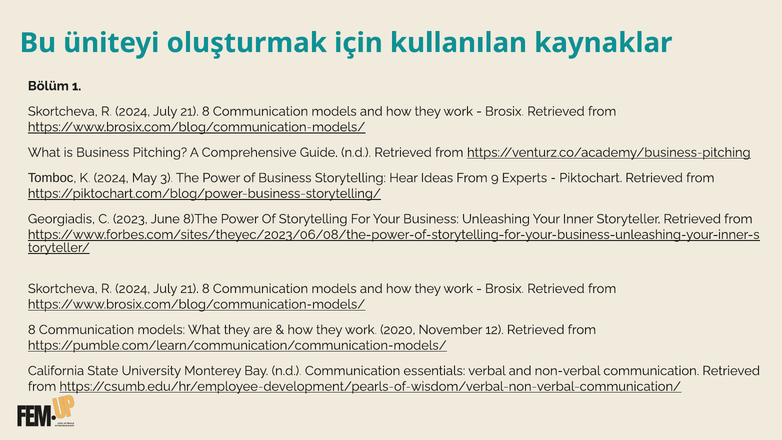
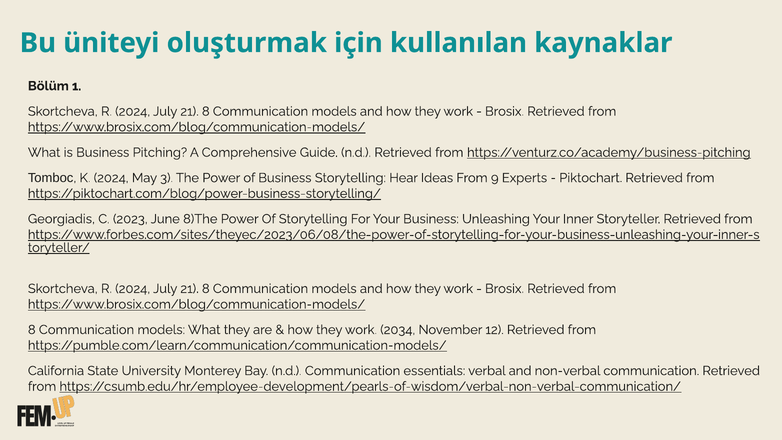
2020: 2020 -> 2034
